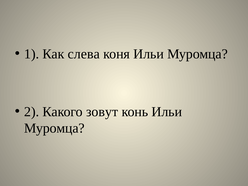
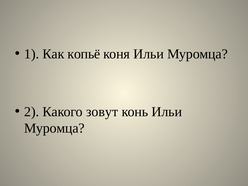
слева: слева -> копьё
